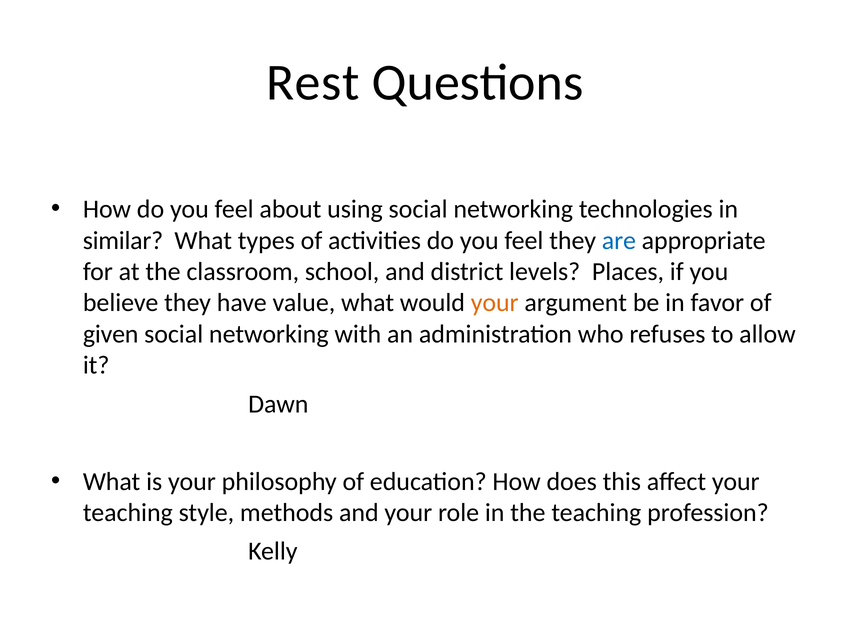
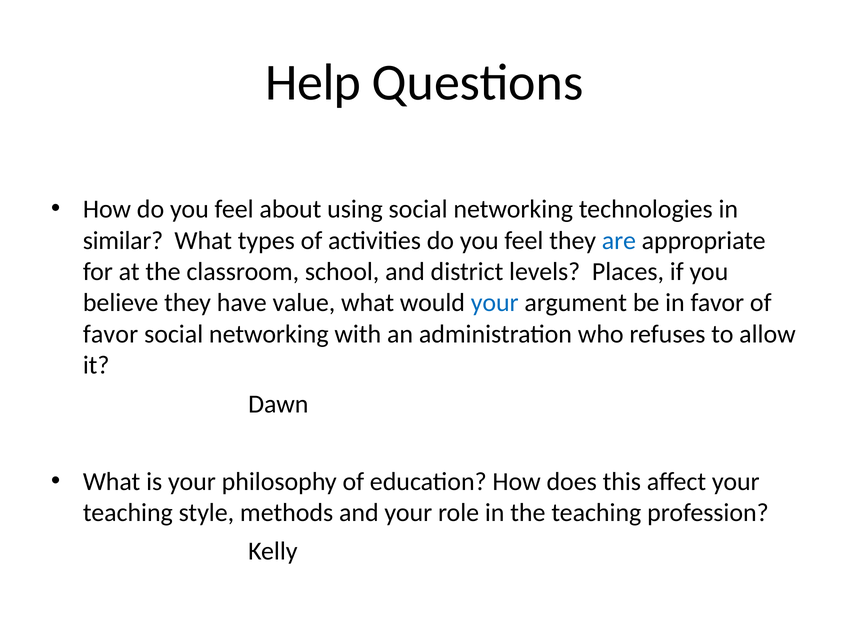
Rest: Rest -> Help
your at (495, 303) colour: orange -> blue
given at (111, 334): given -> favor
